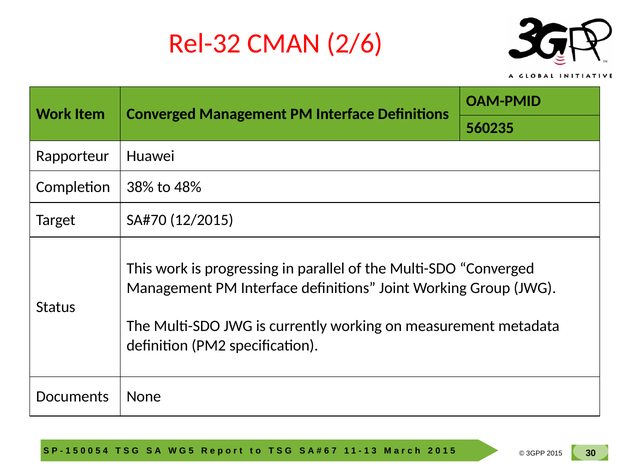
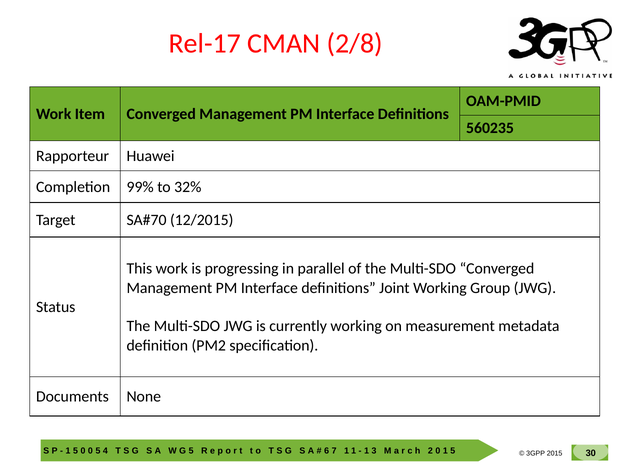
Rel-32: Rel-32 -> Rel-17
2/6: 2/6 -> 2/8
38%: 38% -> 99%
48%: 48% -> 32%
